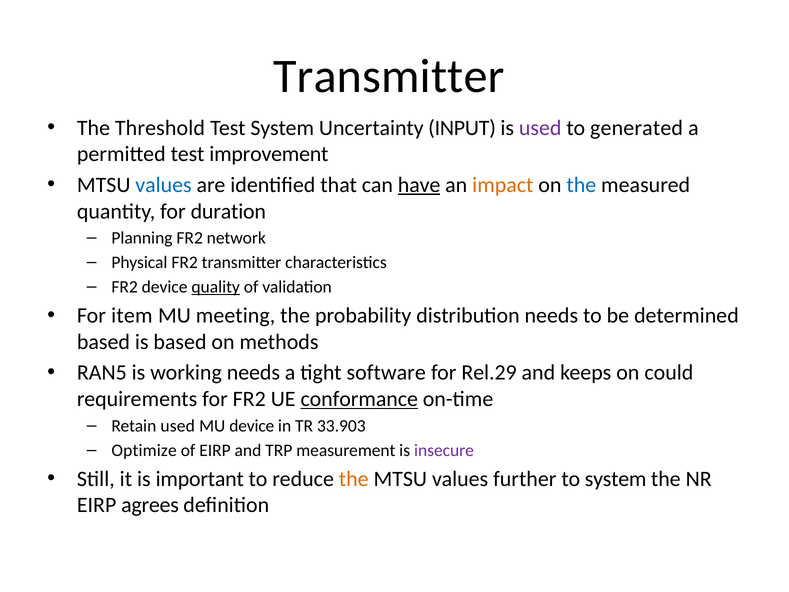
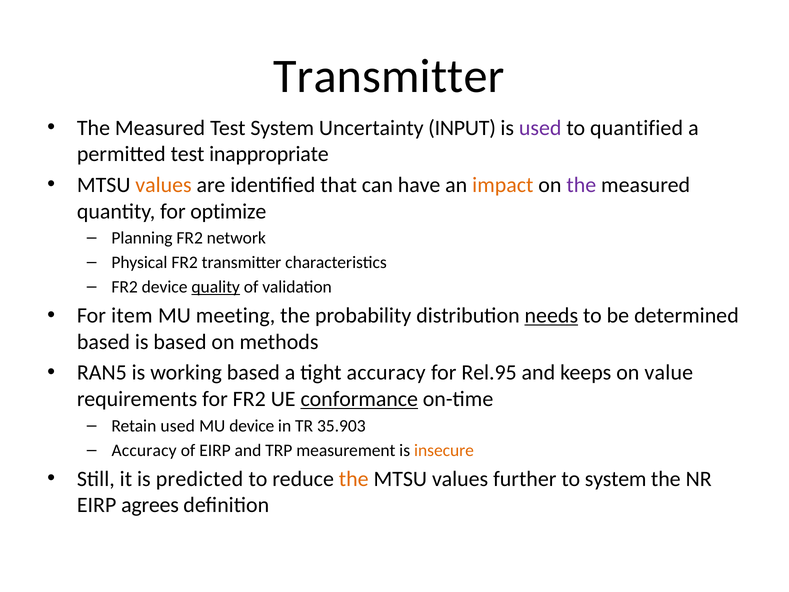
Threshold at (160, 128): Threshold -> Measured
generated: generated -> quantified
improvement: improvement -> inappropriate
values at (163, 185) colour: blue -> orange
have underline: present -> none
the at (581, 185) colour: blue -> purple
duration: duration -> optimize
needs at (551, 315) underline: none -> present
working needs: needs -> based
tight software: software -> accuracy
Rel.29: Rel.29 -> Rel.95
could: could -> value
33.903: 33.903 -> 35.903
Optimize at (144, 450): Optimize -> Accuracy
insecure colour: purple -> orange
important: important -> predicted
